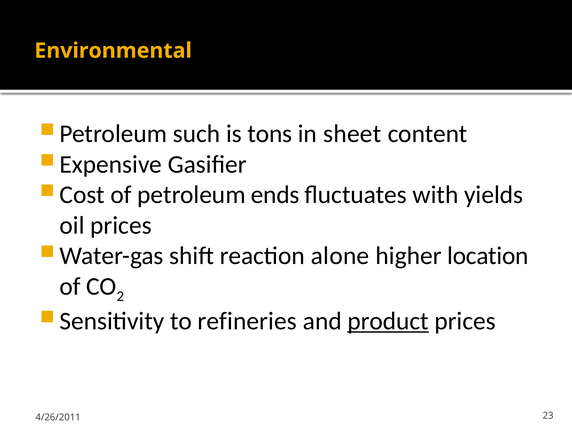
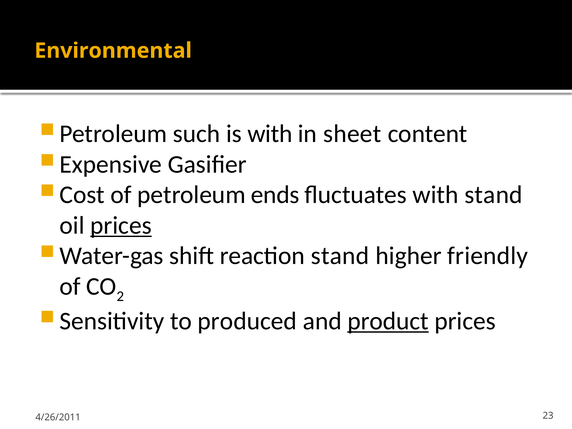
is tons: tons -> with
with yields: yields -> stand
prices at (121, 225) underline: none -> present
reaction alone: alone -> stand
location: location -> friendly
refineries: refineries -> produced
